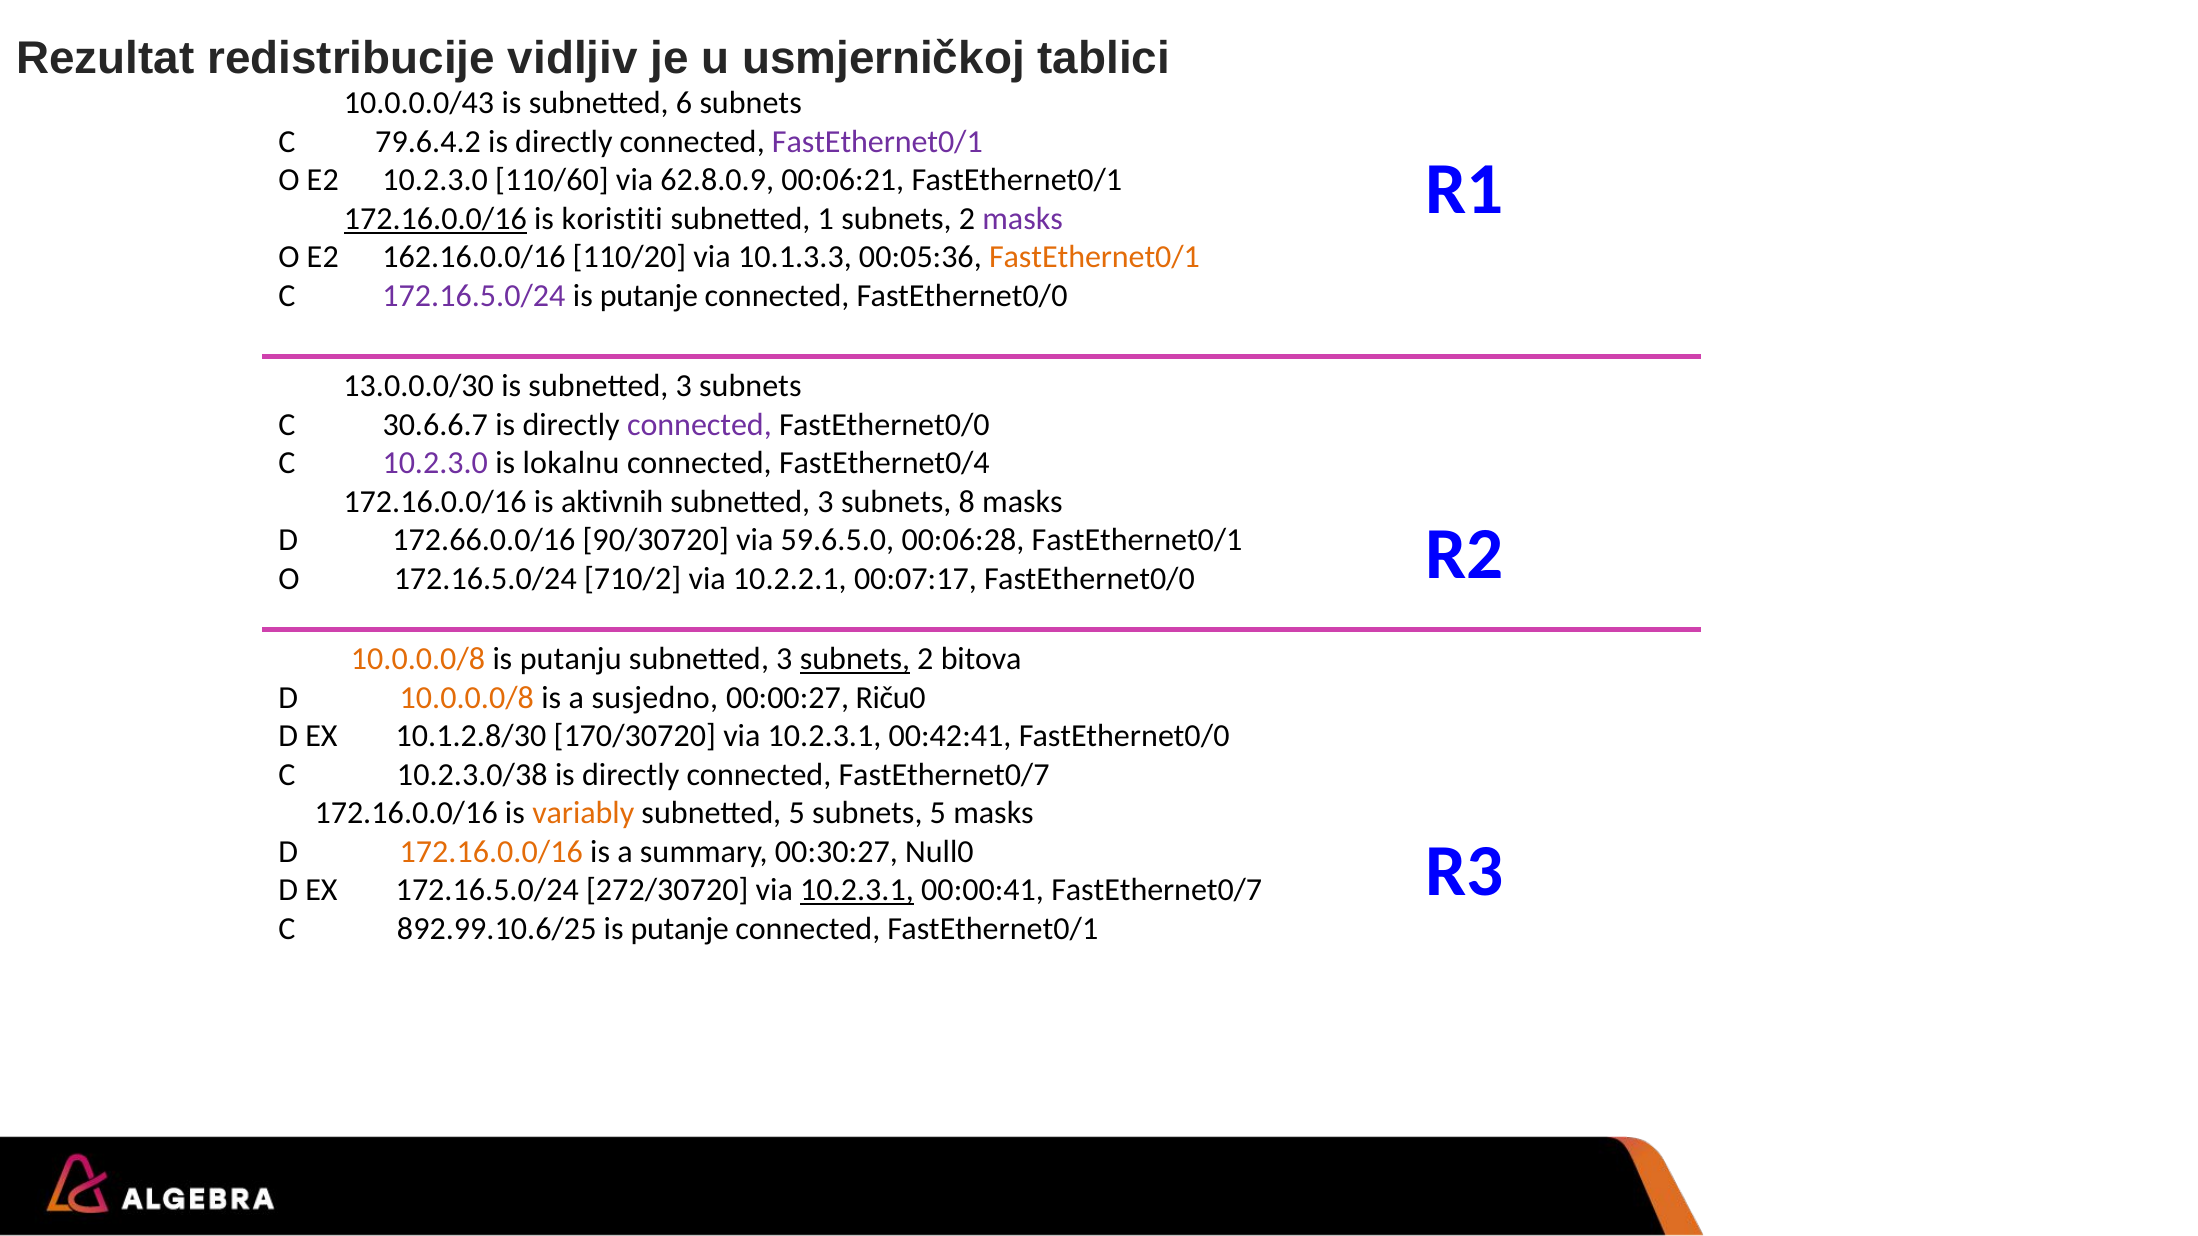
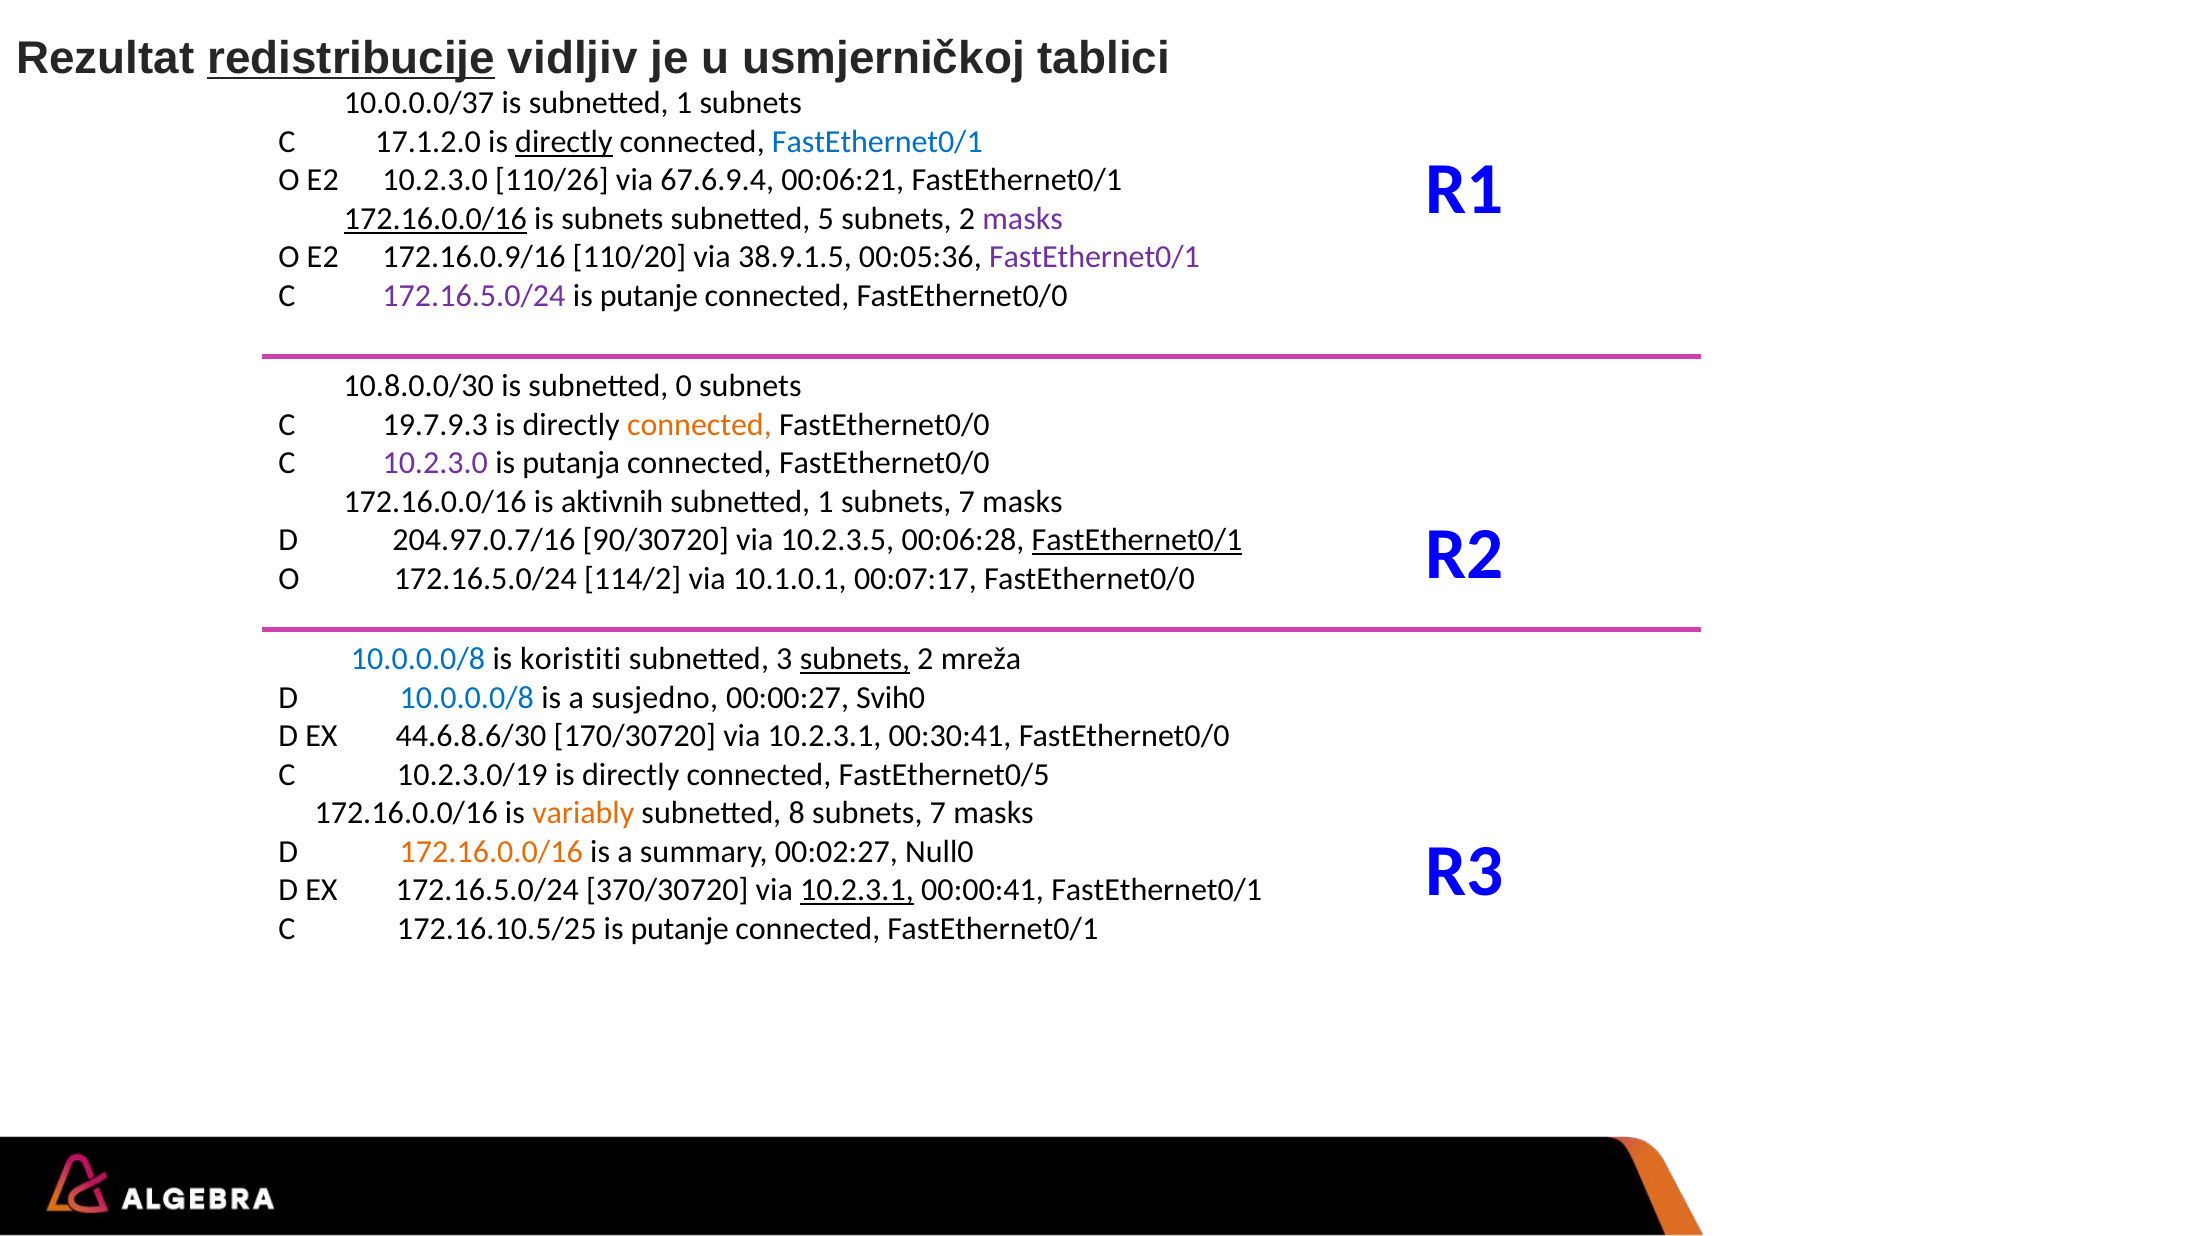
redistribucije underline: none -> present
10.0.0.0/43: 10.0.0.0/43 -> 10.0.0.0/37
is subnetted 6: 6 -> 1
79.6.4.2: 79.6.4.2 -> 17.1.2.0
directly at (564, 142) underline: none -> present
FastEthernet0/1 at (877, 142) colour: purple -> blue
110/60: 110/60 -> 110/26
62.8.0.9: 62.8.0.9 -> 67.6.9.4
is koristiti: koristiti -> subnets
1: 1 -> 5
162.16.0.0/16: 162.16.0.0/16 -> 172.16.0.9/16
10.1.3.3: 10.1.3.3 -> 38.9.1.5
FastEthernet0/1 at (1094, 257) colour: orange -> purple
13.0.0.0/30: 13.0.0.0/30 -> 10.8.0.0/30
is subnetted 3: 3 -> 0
30.6.6.7: 30.6.6.7 -> 19.7.9.3
connected at (699, 425) colour: purple -> orange
lokalnu: lokalnu -> putanja
FastEthernet0/4 at (884, 463): FastEthernet0/4 -> FastEthernet0/0
3 at (826, 502): 3 -> 1
8 at (967, 502): 8 -> 7
172.66.0.0/16: 172.66.0.0/16 -> 204.97.0.7/16
59.6.5.0: 59.6.5.0 -> 10.2.3.5
FastEthernet0/1 at (1137, 540) underline: none -> present
710/2: 710/2 -> 114/2
10.2.2.1: 10.2.2.1 -> 10.1.0.1
10.0.0.0/8 at (418, 659) colour: orange -> blue
putanju: putanju -> koristiti
bitova: bitova -> mreža
10.0.0.0/8 at (467, 698) colour: orange -> blue
Riču0: Riču0 -> Svih0
10.1.2.8/30: 10.1.2.8/30 -> 44.6.8.6/30
00:42:41: 00:42:41 -> 00:30:41
10.2.3.0/38: 10.2.3.0/38 -> 10.2.3.0/19
connected FastEthernet0/7: FastEthernet0/7 -> FastEthernet0/5
subnetted 5: 5 -> 8
5 at (938, 813): 5 -> 7
00:30:27: 00:30:27 -> 00:02:27
272/30720: 272/30720 -> 370/30720
00:00:41 FastEthernet0/7: FastEthernet0/7 -> FastEthernet0/1
892.99.10.6/25: 892.99.10.6/25 -> 172.16.10.5/25
